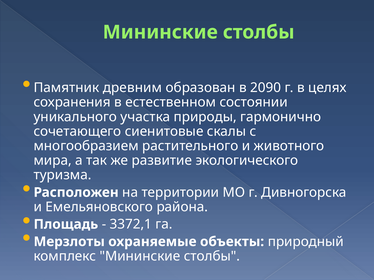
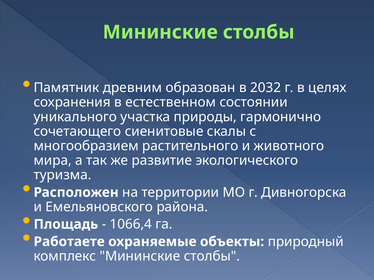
2090: 2090 -> 2032
3372,1: 3372,1 -> 1066,4
Мерзлоты: Мерзлоты -> Работаете
